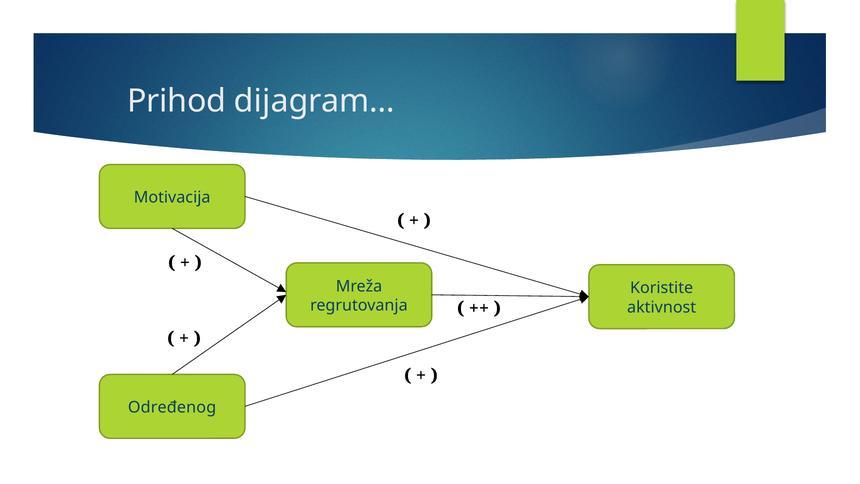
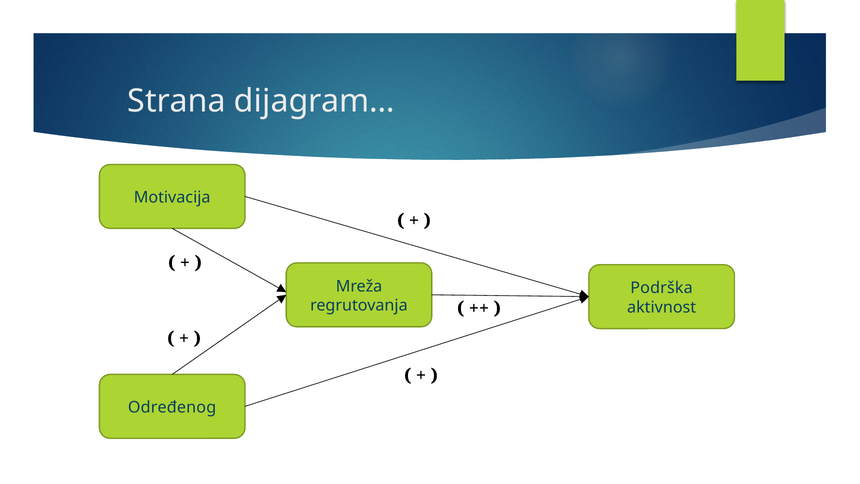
Prihod: Prihod -> Strana
Koristite: Koristite -> Podrška
